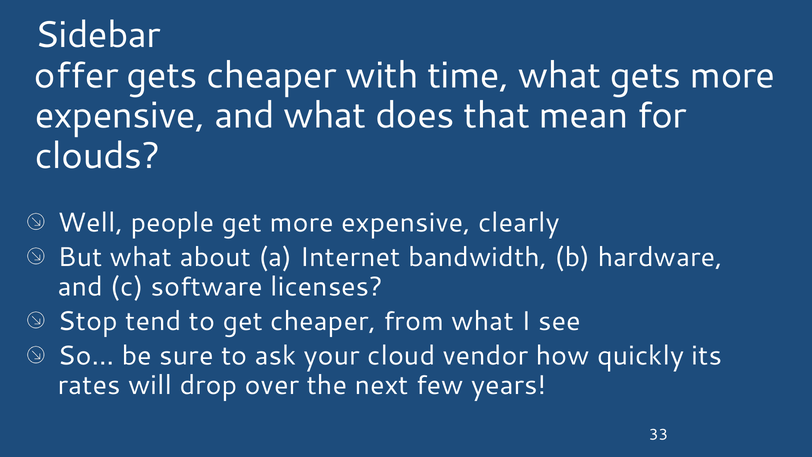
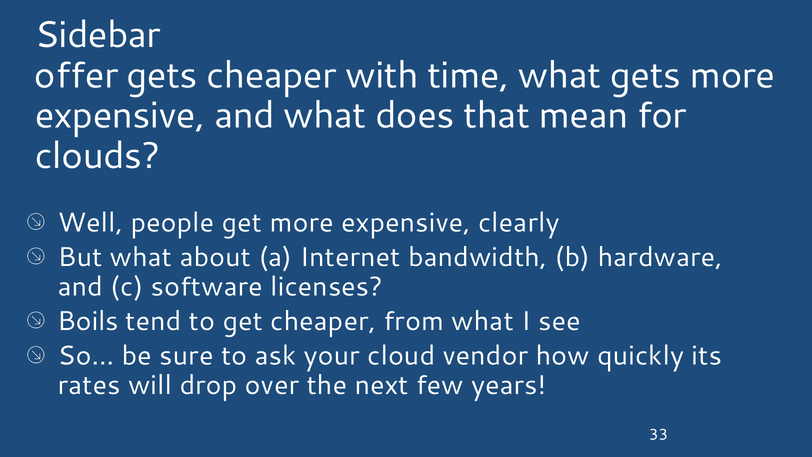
Stop: Stop -> Boils
